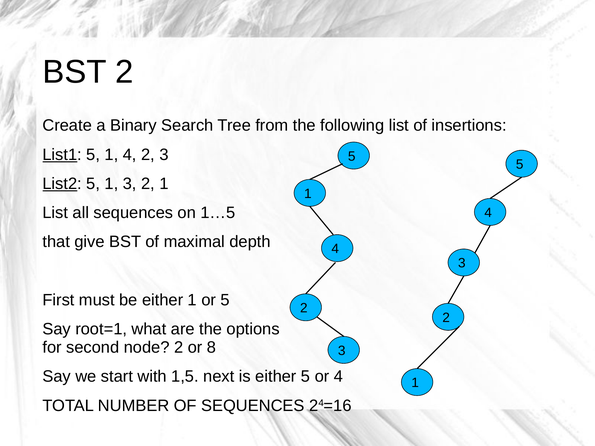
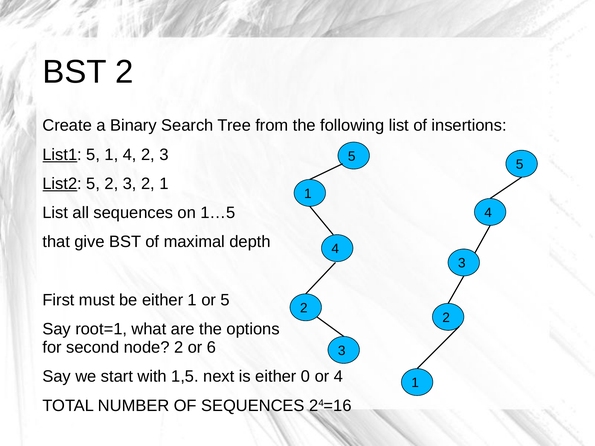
List2 5 1: 1 -> 2
8: 8 -> 6
either 5: 5 -> 0
